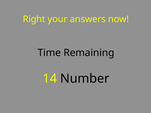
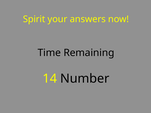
Right: Right -> Spirit
